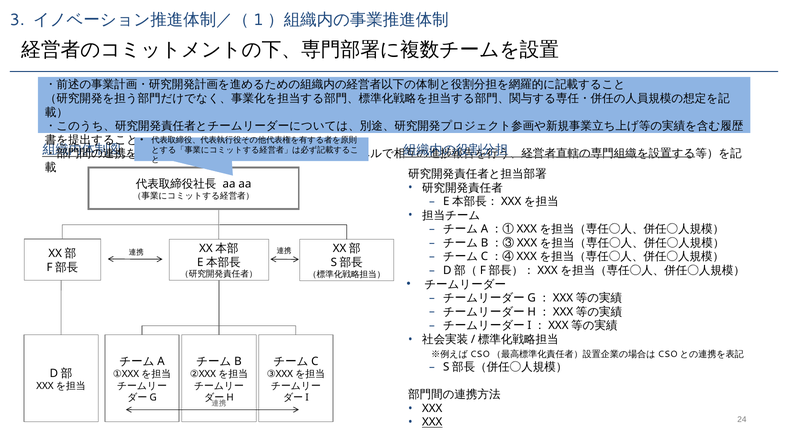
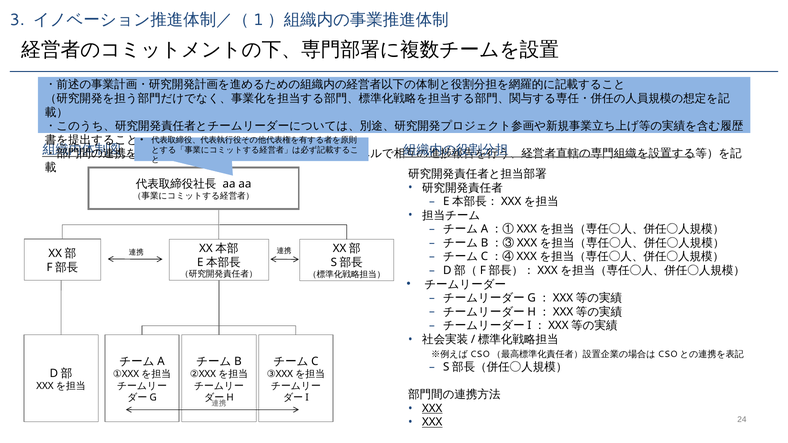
XXX at (432, 409) underline: none -> present
